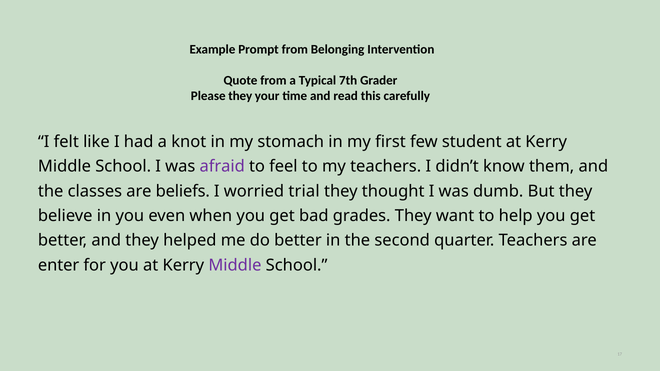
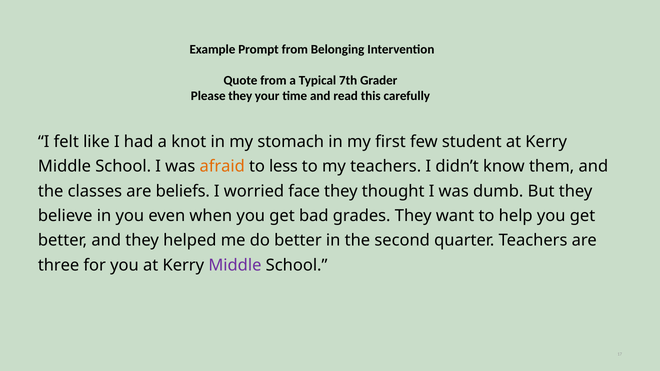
afraid colour: purple -> orange
feel: feel -> less
trial: trial -> face
enter: enter -> three
